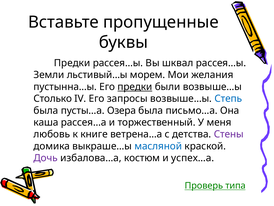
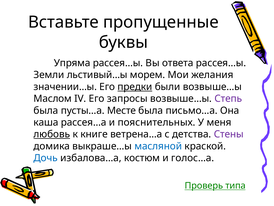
Предки at (72, 63): Предки -> Упряма
шквал: шквал -> ответа
пустынна…ы: пустынна…ы -> значении…ы
Столько: Столько -> Маслом
Степь colour: blue -> purple
Озера: Озера -> Месте
торжественный: торжественный -> пояснительных
любовь underline: none -> present
Дочь colour: purple -> blue
успех…а: успех…а -> голос…а
